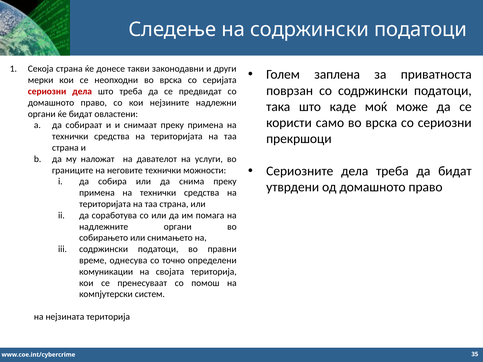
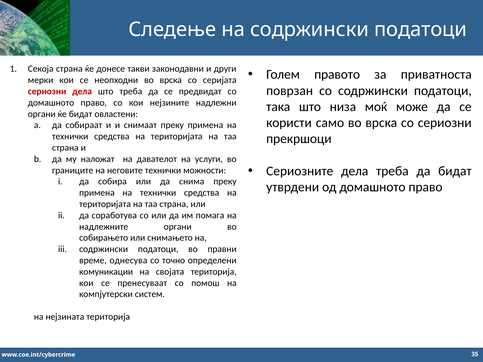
заплена: заплена -> правото
каде: каде -> низа
